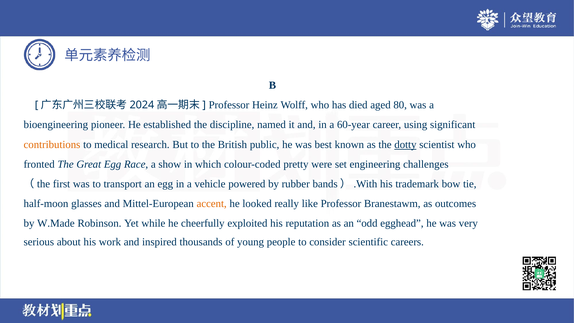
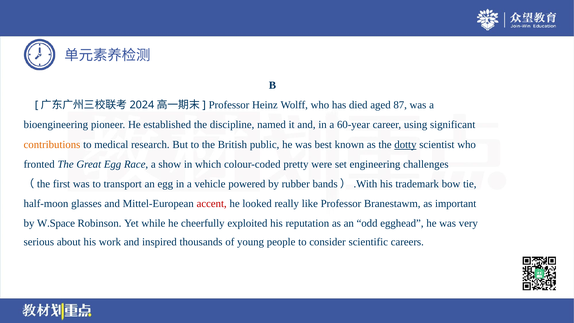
80: 80 -> 87
accent colour: orange -> red
outcomes: outcomes -> important
W.Made: W.Made -> W.Space
